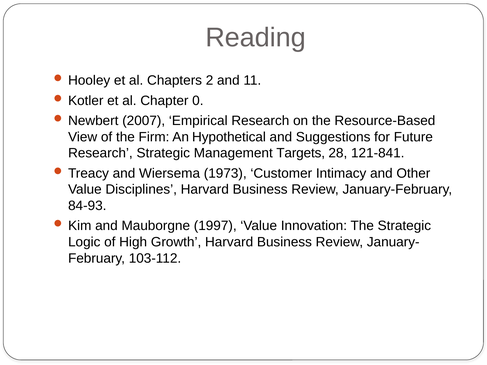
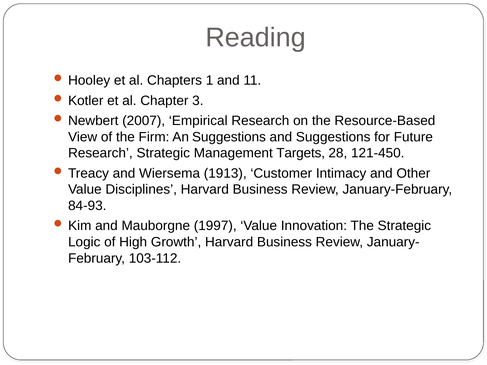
2: 2 -> 1
0: 0 -> 3
An Hypothetical: Hypothetical -> Suggestions
121-841: 121-841 -> 121-450
1973: 1973 -> 1913
